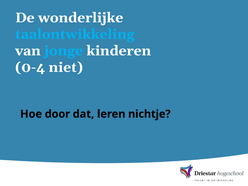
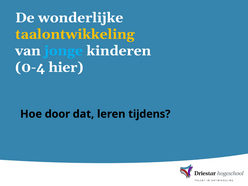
taalontwikkeling colour: light blue -> yellow
niet: niet -> hier
nichtje: nichtje -> tijdens
